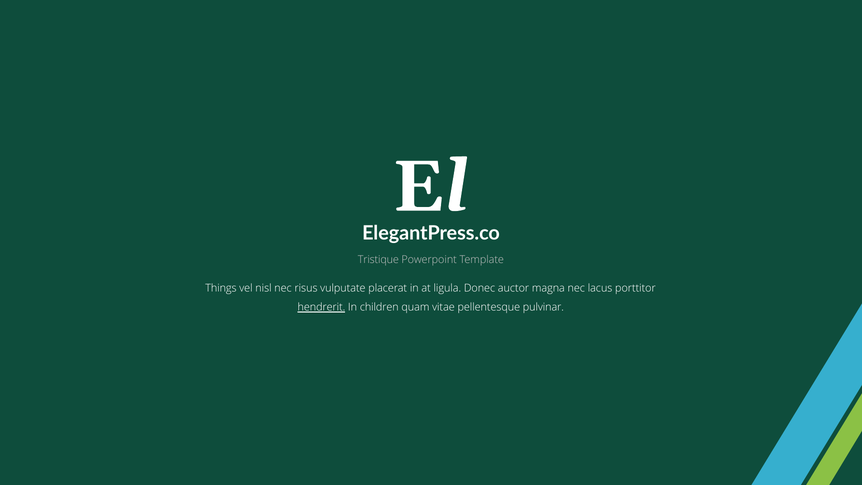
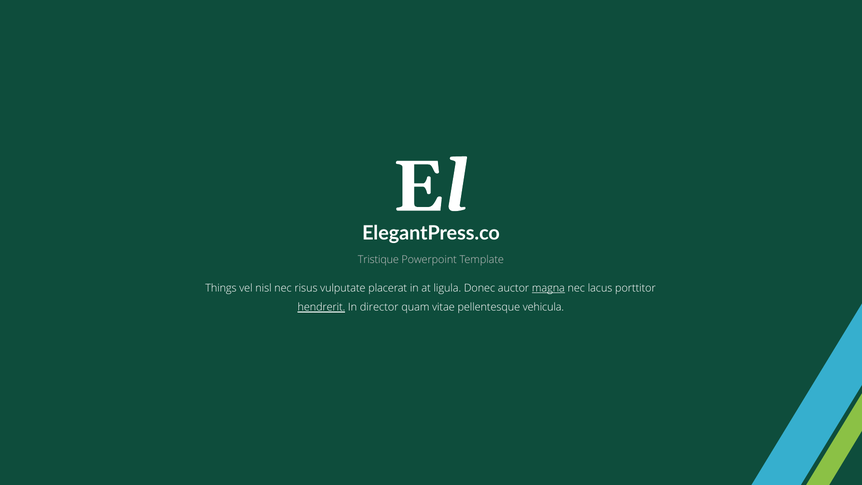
magna underline: none -> present
children: children -> director
pulvinar: pulvinar -> vehicula
